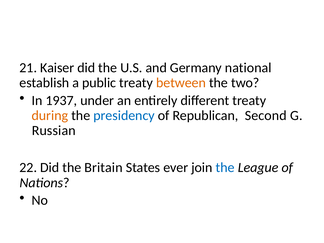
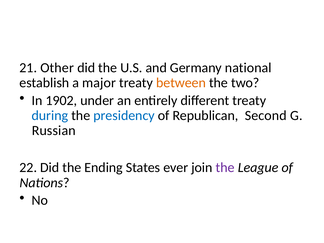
Kaiser: Kaiser -> Other
public: public -> major
1937: 1937 -> 1902
during colour: orange -> blue
Britain: Britain -> Ending
the at (225, 168) colour: blue -> purple
